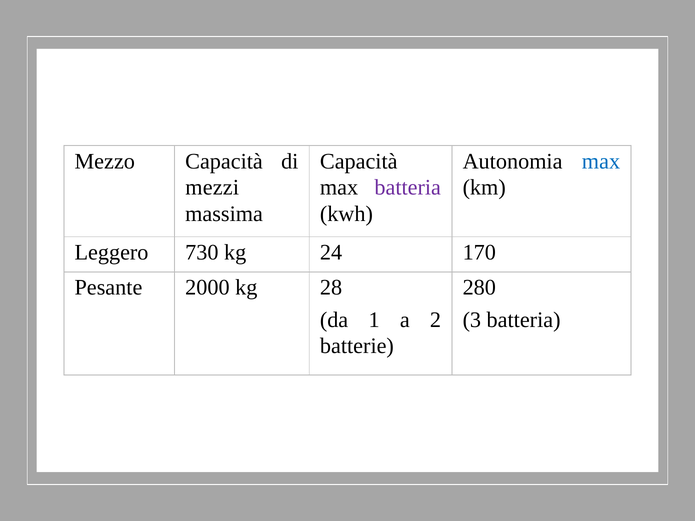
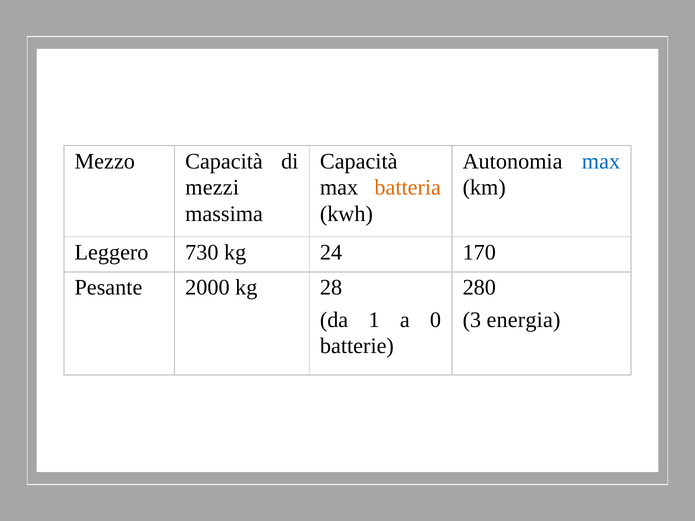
batteria at (408, 188) colour: purple -> orange
2: 2 -> 0
3 batteria: batteria -> energia
